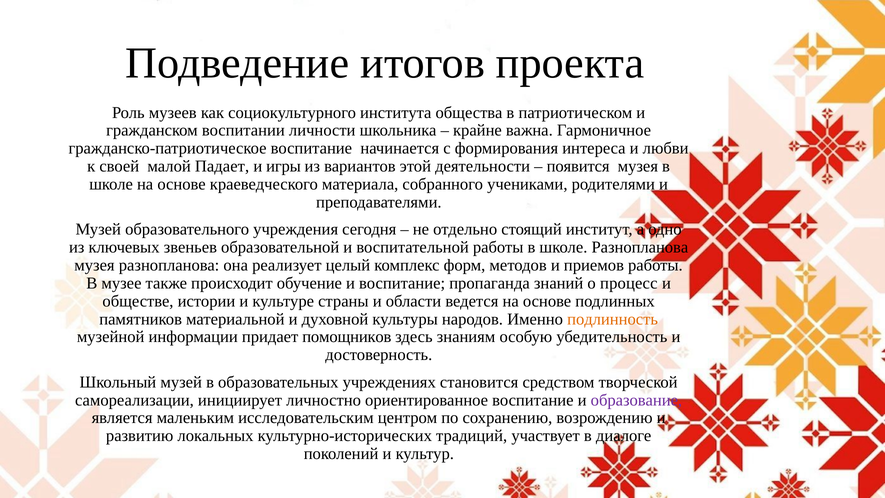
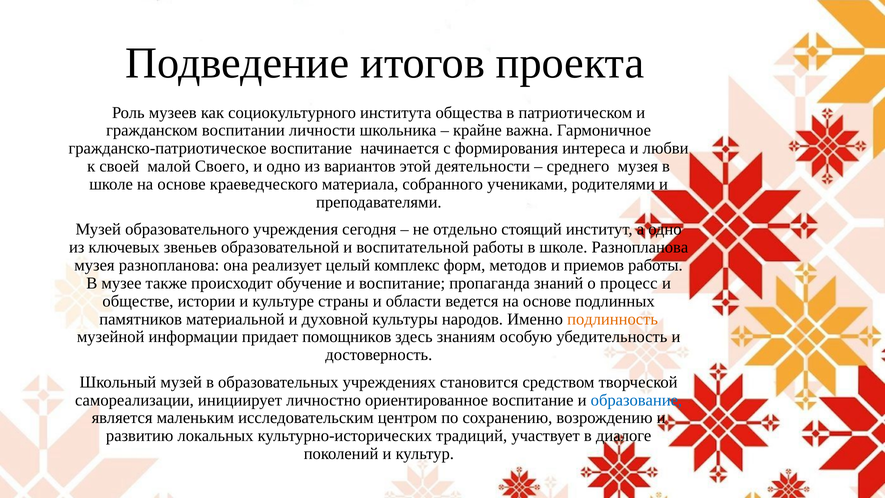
Падает: Падает -> Своего
и игры: игры -> одно
появится: появится -> среднего
образование colour: purple -> blue
